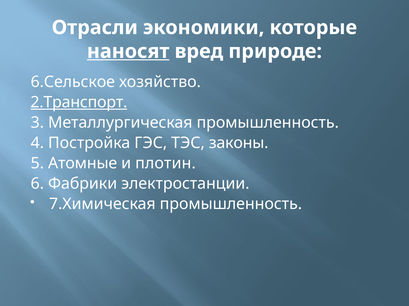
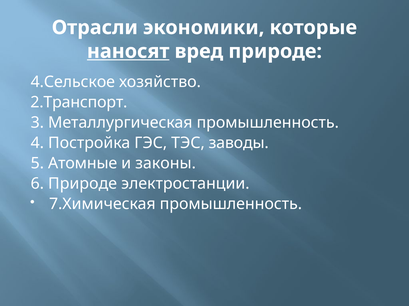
6.Сельское: 6.Сельское -> 4.Сельское
2.Транспорт underline: present -> none
законы: законы -> заводы
плотин: плотин -> законы
6 Фабрики: Фабрики -> Природе
